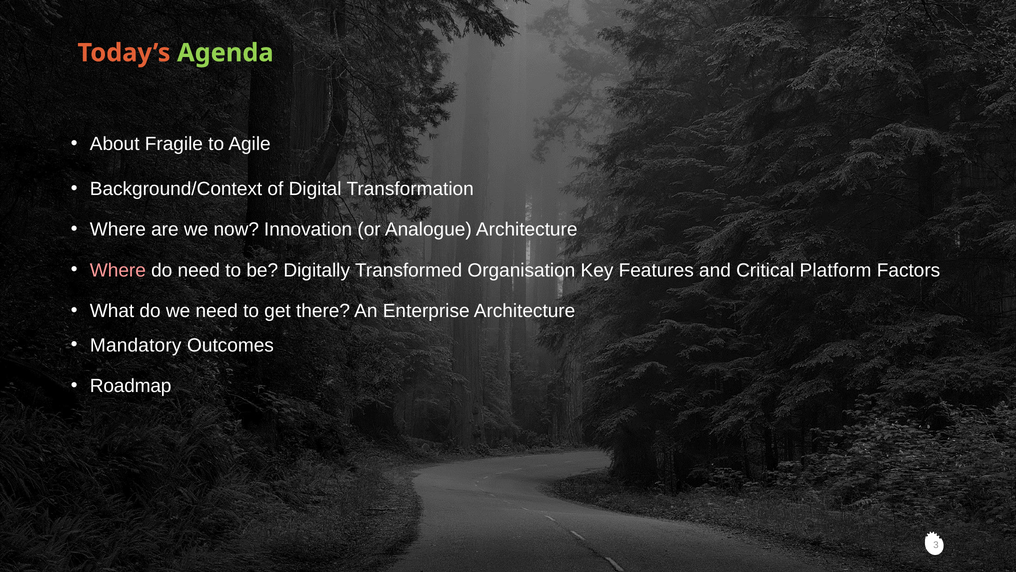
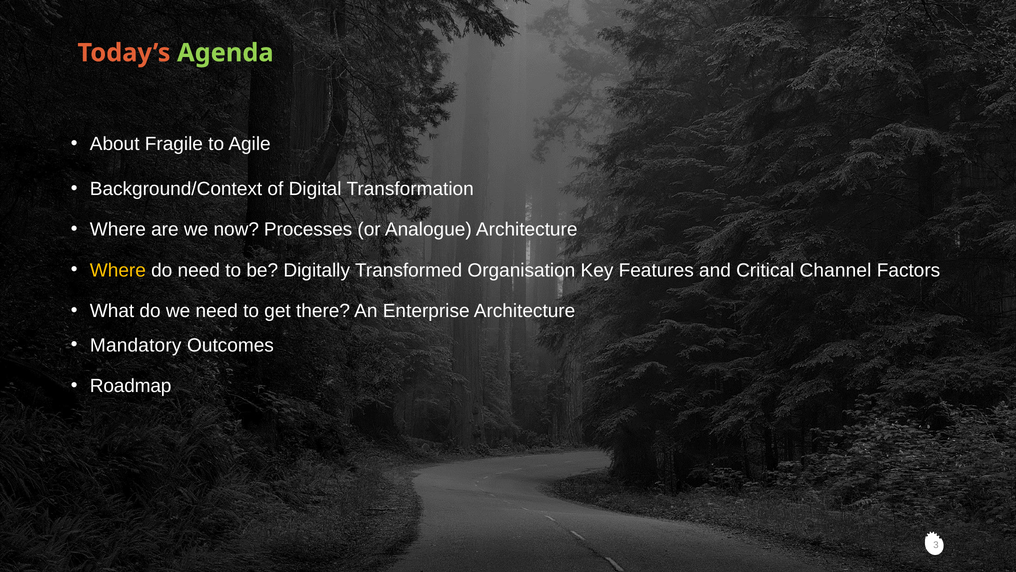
Innovation: Innovation -> Processes
Where at (118, 270) colour: pink -> yellow
Platform: Platform -> Channel
